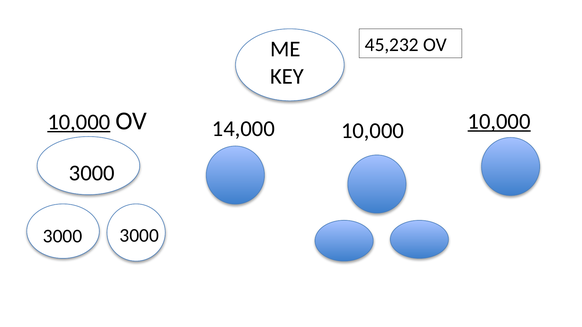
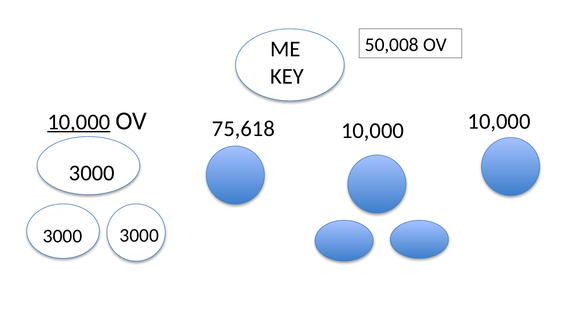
45,232: 45,232 -> 50,008
14,000: 14,000 -> 75,618
10,000 at (499, 121) underline: present -> none
